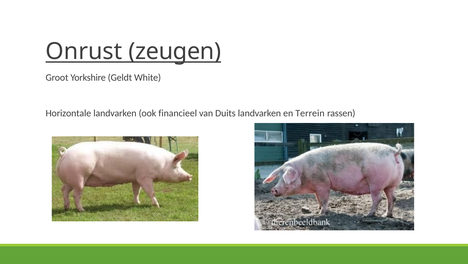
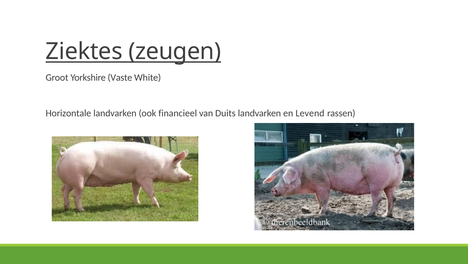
Onrust: Onrust -> Ziektes
Geldt: Geldt -> Vaste
Terrein: Terrein -> Levend
